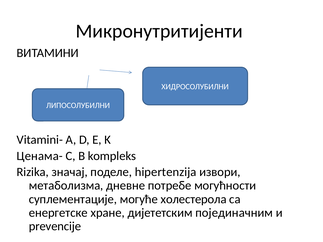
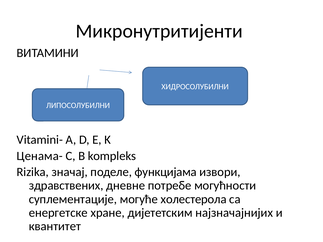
hipertenzija: hipertenzija -> функцијама
метаболизма: метаболизма -> здравствених
појединачним: појединачним -> најзначајнијих
prevencije: prevencije -> квантитет
